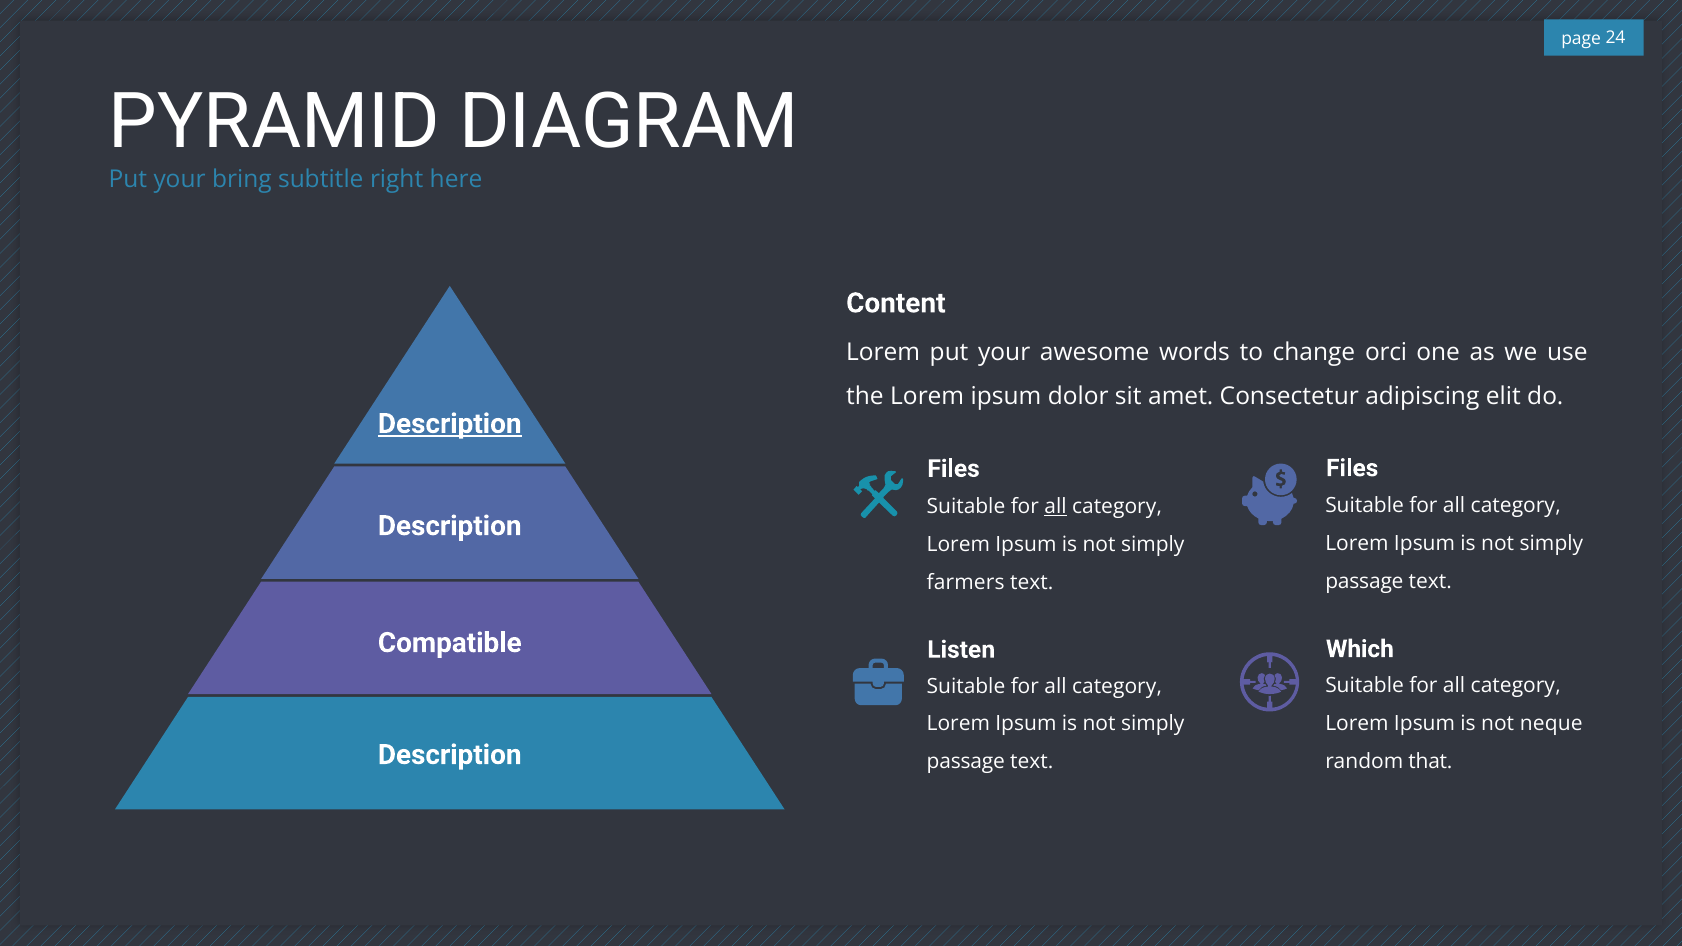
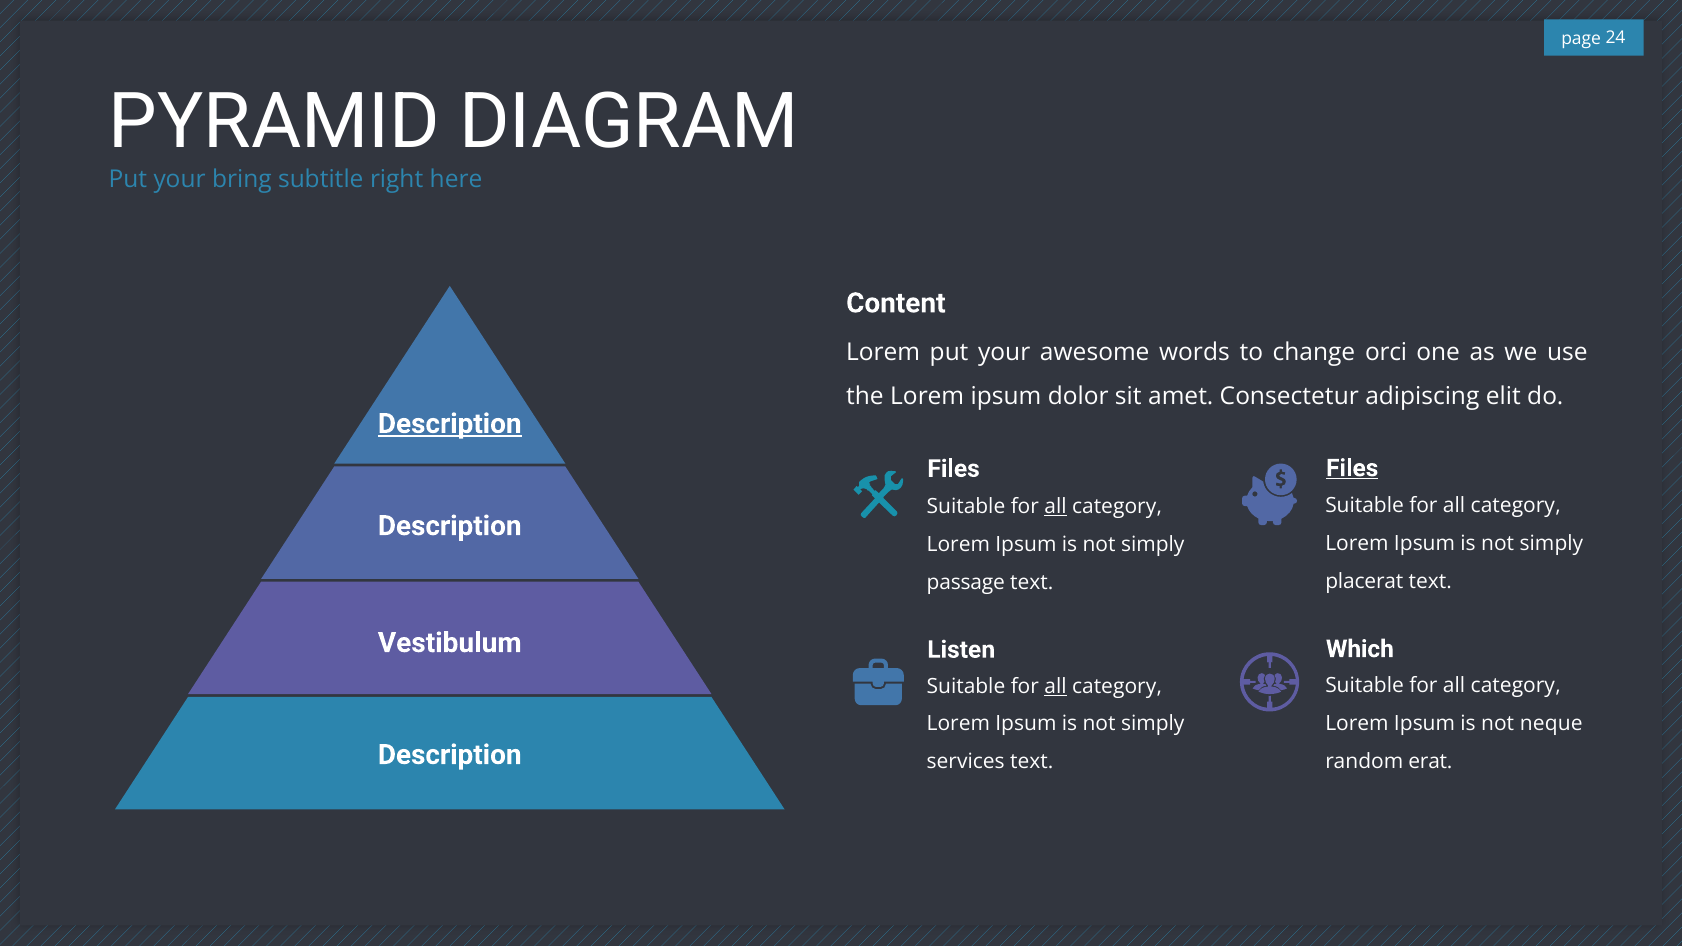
Files at (1352, 468) underline: none -> present
passage at (1364, 582): passage -> placerat
farmers: farmers -> passage
Compatible: Compatible -> Vestibulum
all at (1056, 686) underline: none -> present
that: that -> erat
passage at (966, 762): passage -> services
